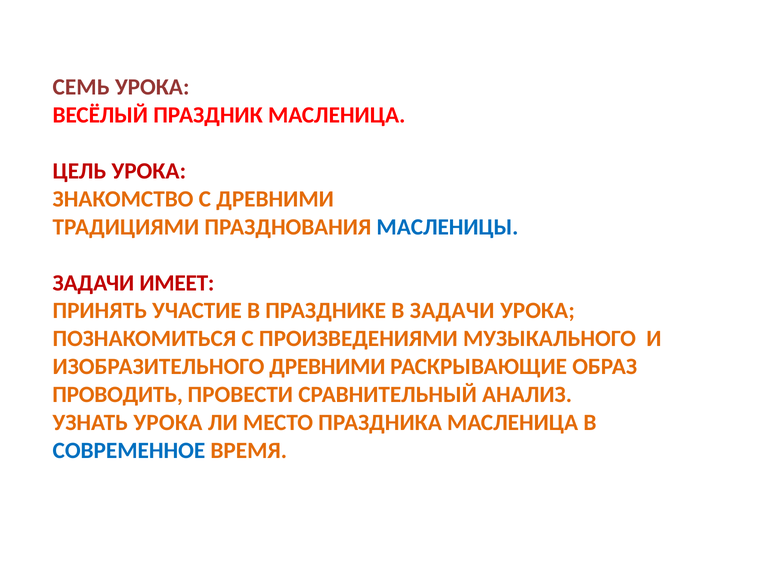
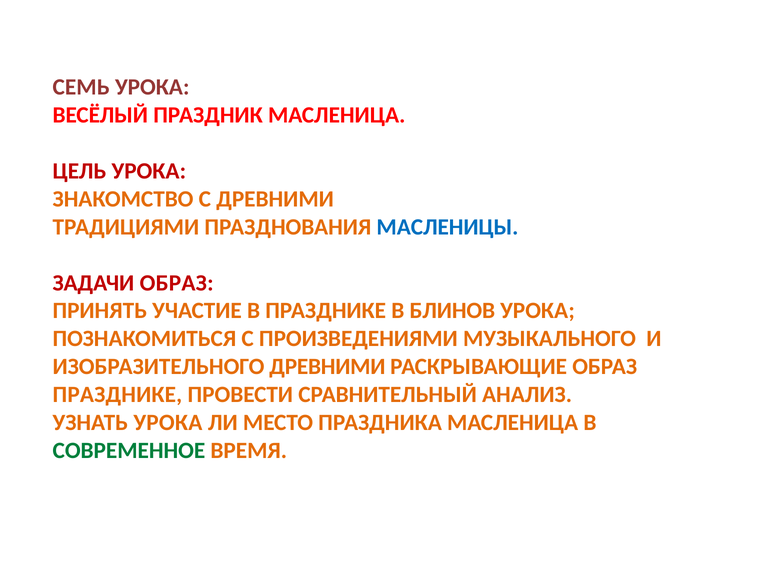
ЗАДАЧИ ИМЕЕТ: ИМЕЕТ -> ОБРАЗ
В ЗАДАЧИ: ЗАДАЧИ -> БЛИНОВ
ПРОВОДИТЬ at (118, 394): ПРОВОДИТЬ -> ПРАЗДНИКЕ
СОВРЕМЕННОЕ colour: blue -> green
